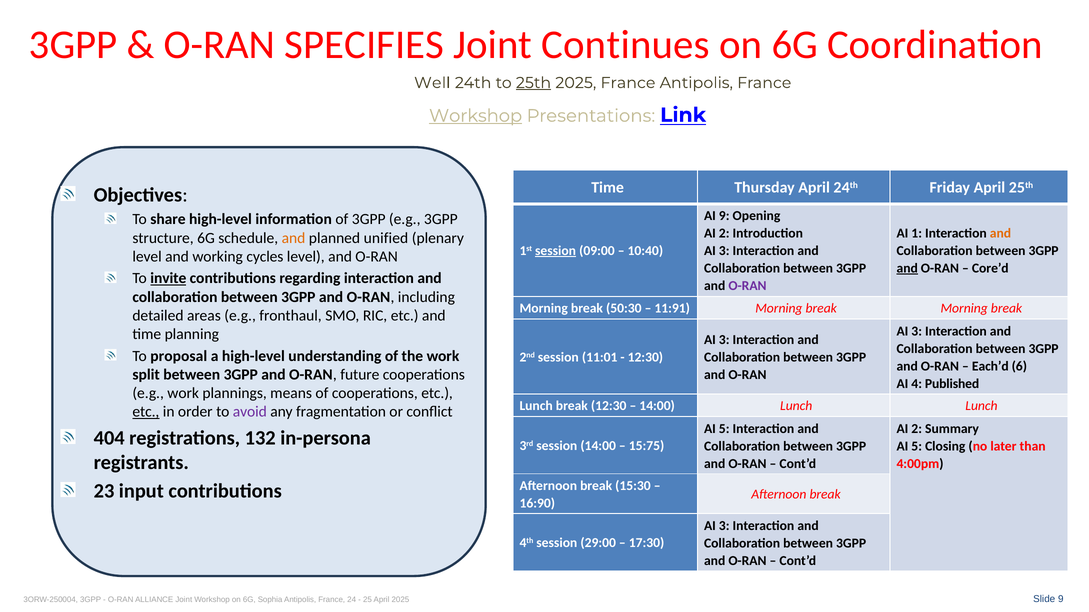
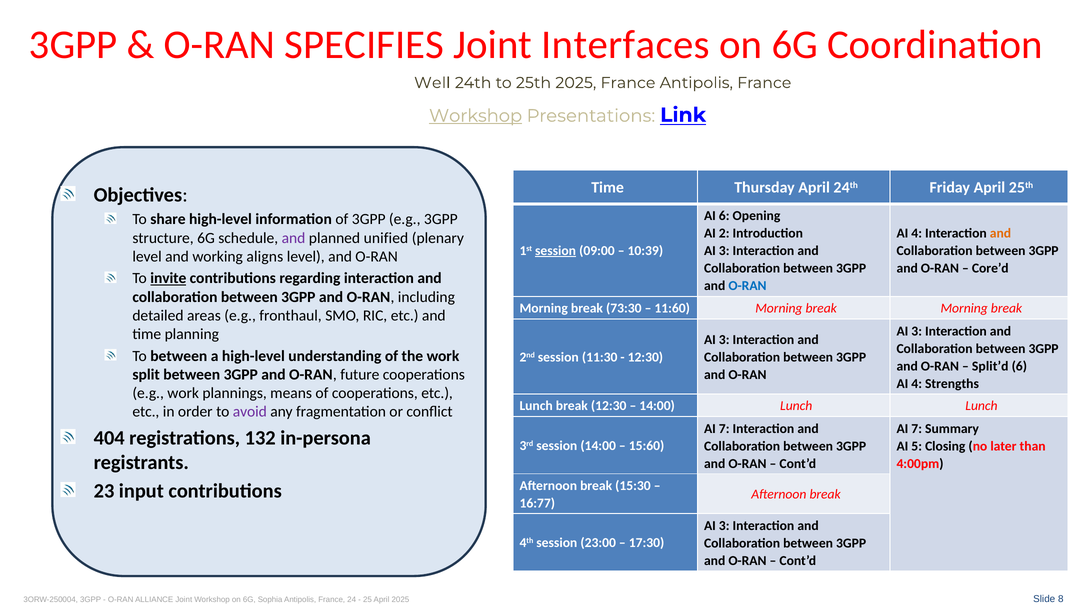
Continues: Continues -> Interfaces
25th at (534, 83) underline: present -> none
AI 9: 9 -> 6
1 at (917, 233): 1 -> 4
and at (294, 238) colour: orange -> purple
10:40: 10:40 -> 10:39
cycles: cycles -> aligns
and at (907, 269) underline: present -> none
O-RAN at (747, 286) colour: purple -> blue
50:30: 50:30 -> 73:30
11:91: 11:91 -> 11:60
To proposal: proposal -> between
11:01: 11:01 -> 11:30
Each’d: Each’d -> Split’d
Published: Published -> Strengths
etc at (146, 412) underline: present -> none
5 at (724, 429): 5 -> 7
2 at (917, 429): 2 -> 7
15:75: 15:75 -> 15:60
16:90: 16:90 -> 16:77
29:00: 29:00 -> 23:00
9 at (1061, 600): 9 -> 8
